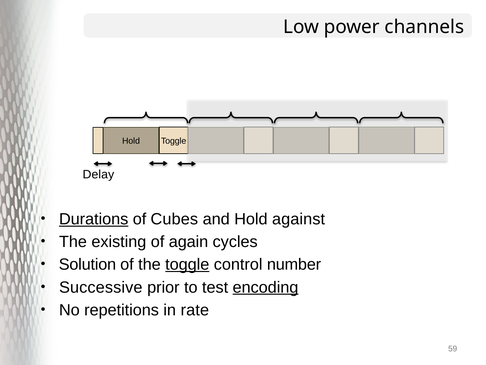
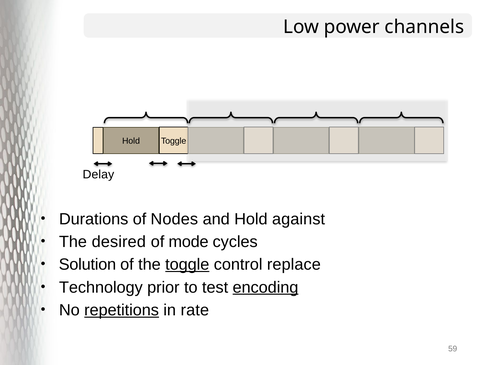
Durations underline: present -> none
Cubes: Cubes -> Nodes
existing: existing -> desired
again: again -> mode
number: number -> replace
Successive: Successive -> Technology
repetitions underline: none -> present
